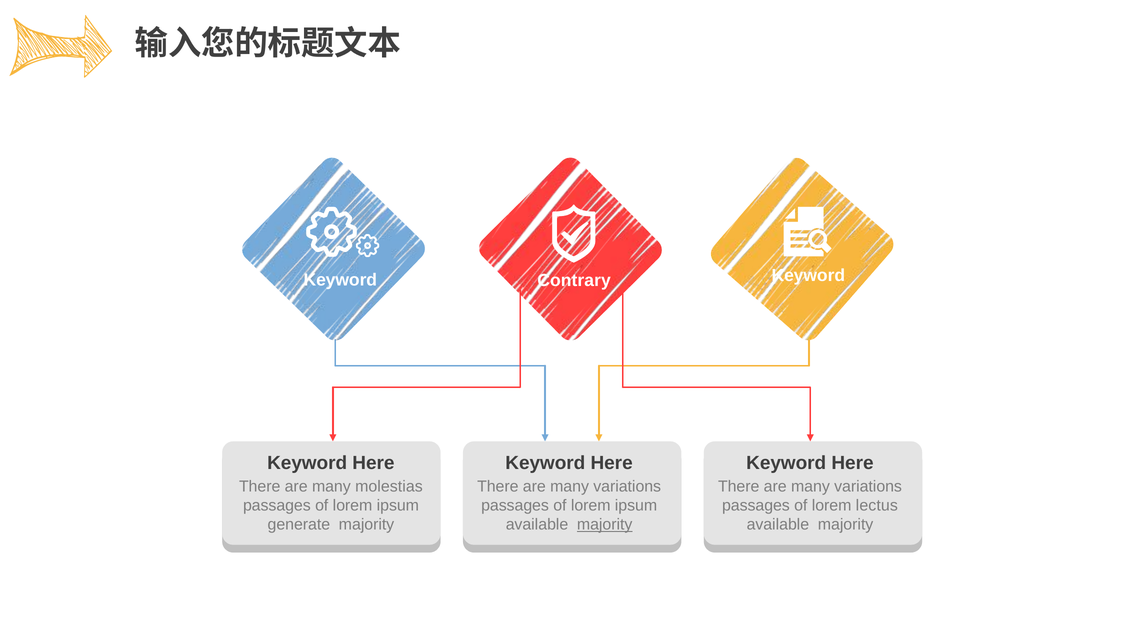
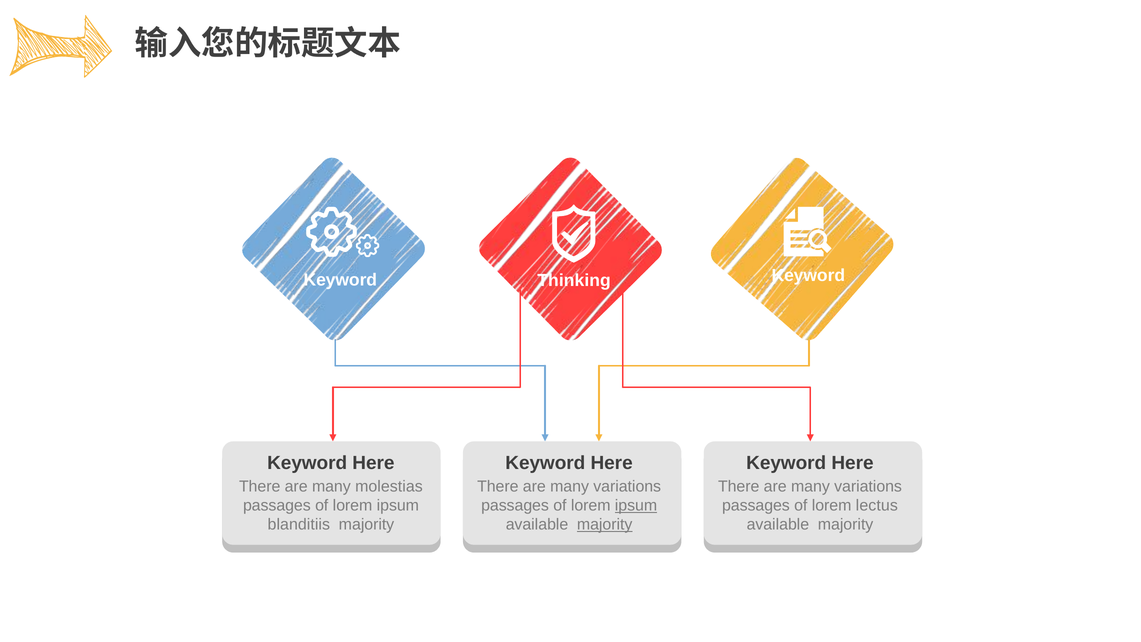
Contrary: Contrary -> Thinking
ipsum at (636, 505) underline: none -> present
generate: generate -> blanditiis
